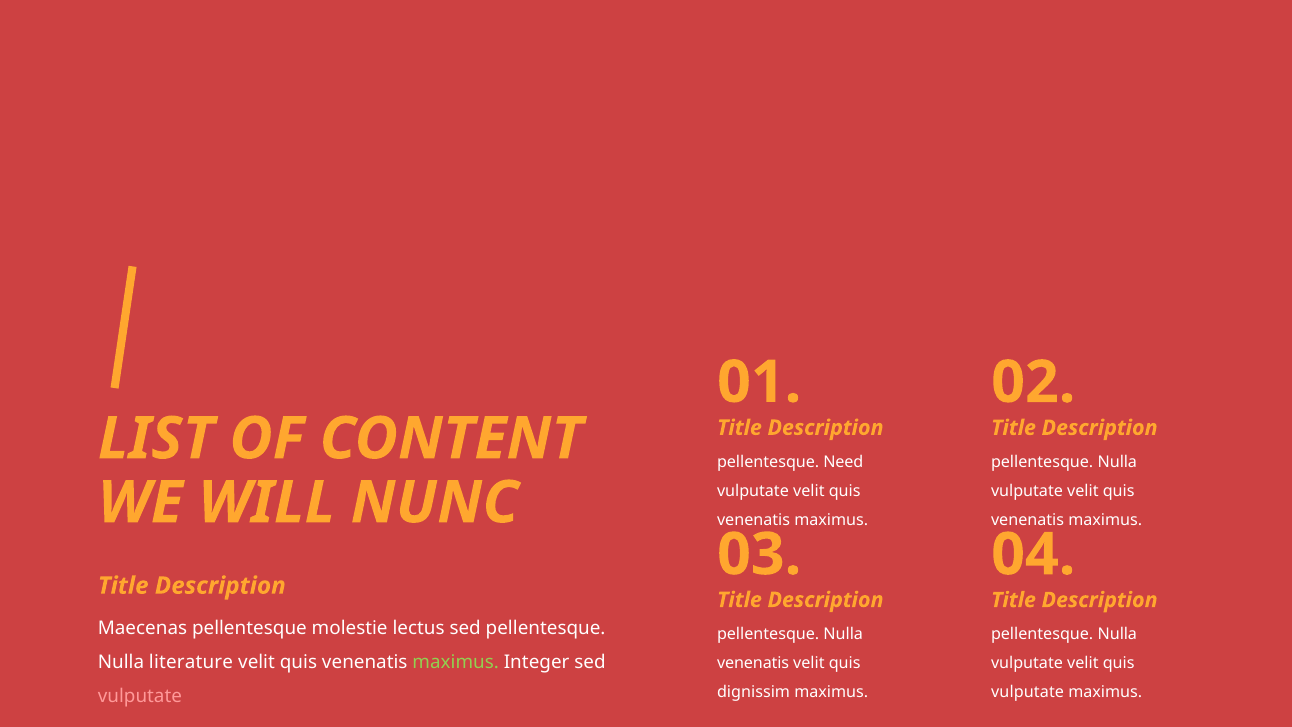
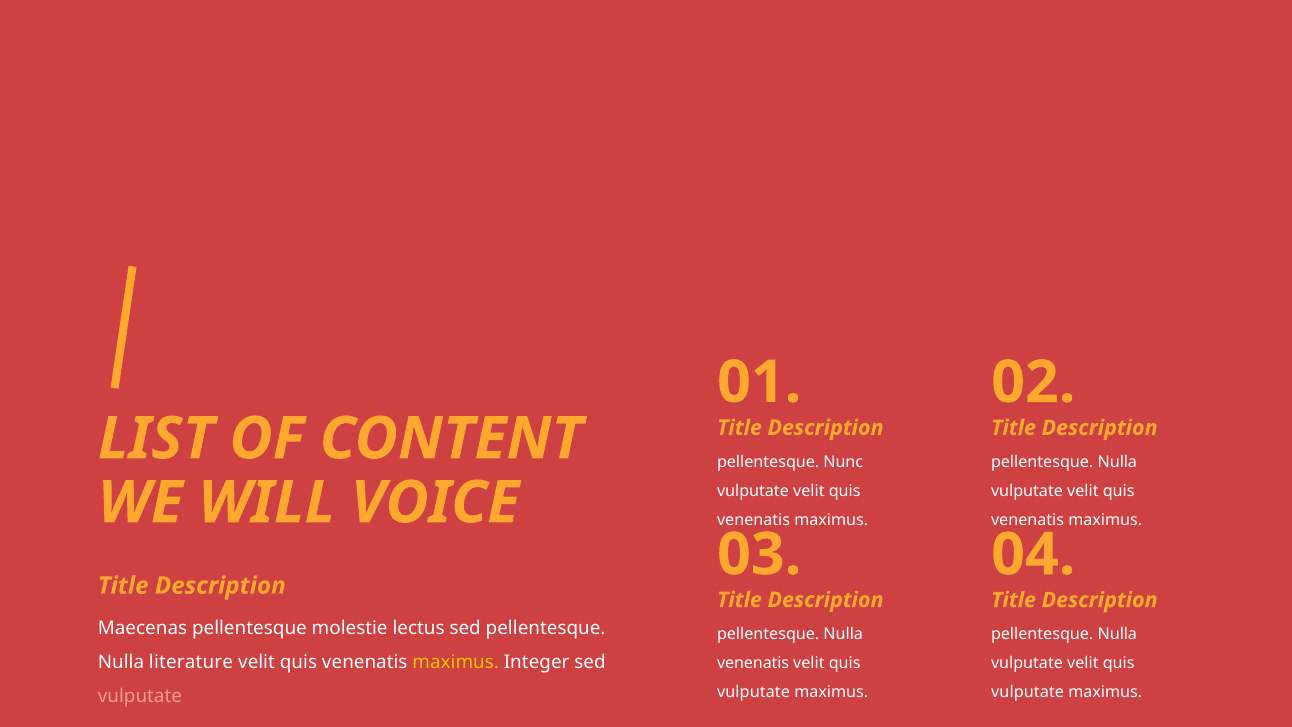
Need: Need -> Nunc
NUNC: NUNC -> VOICE
maximus at (456, 662) colour: light green -> yellow
dignissim at (754, 692): dignissim -> vulputate
